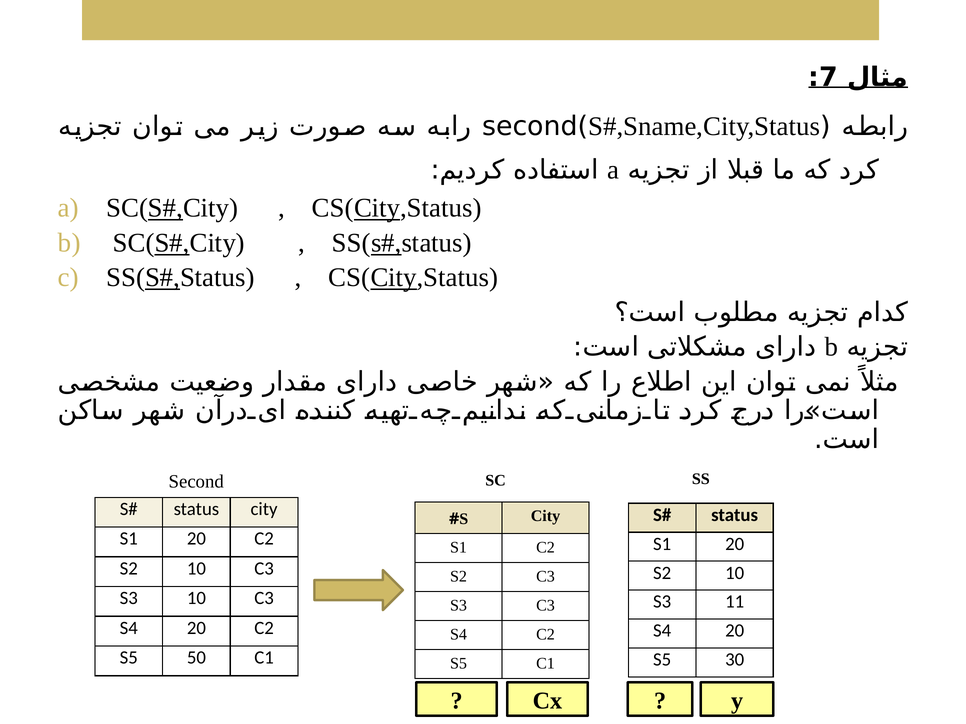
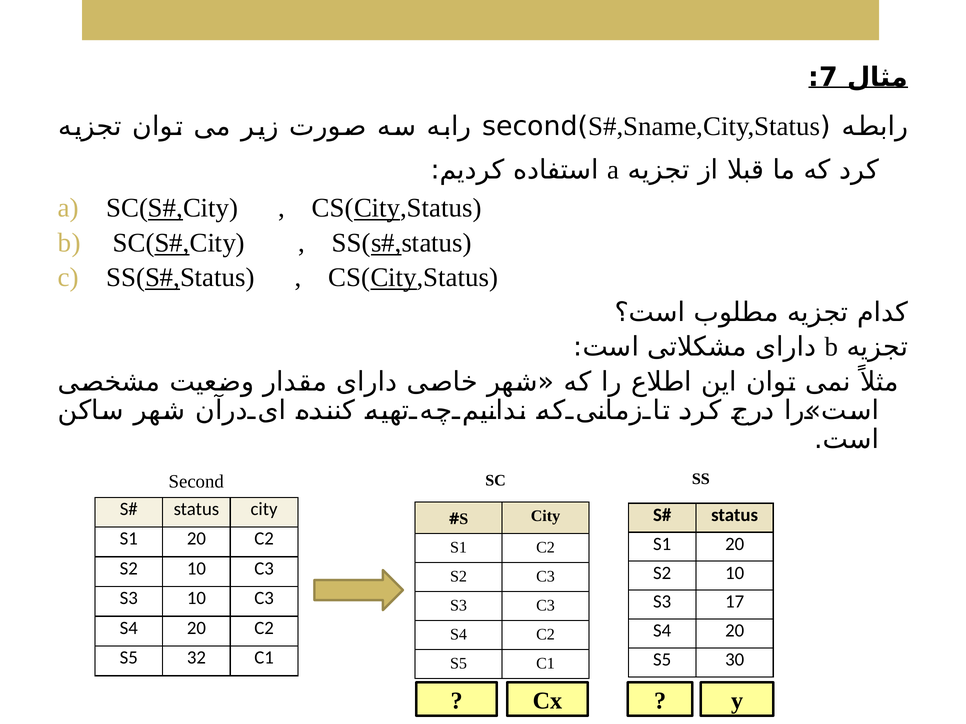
11: 11 -> 17
50: 50 -> 32
